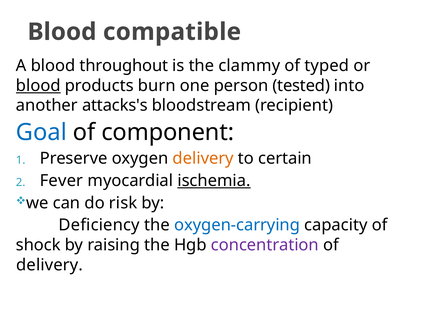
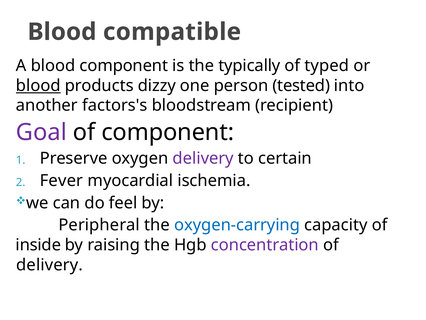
blood throughout: throughout -> component
clammy: clammy -> typically
burn: burn -> dizzy
attacks's: attacks's -> factors's
Goal colour: blue -> purple
delivery at (203, 158) colour: orange -> purple
ischemia underline: present -> none
risk: risk -> feel
Deficiency: Deficiency -> Peripheral
shock: shock -> inside
